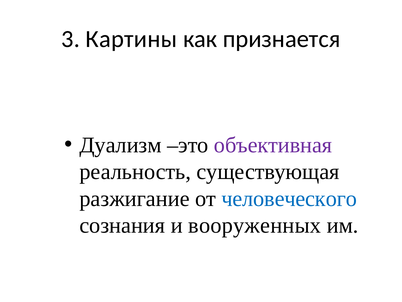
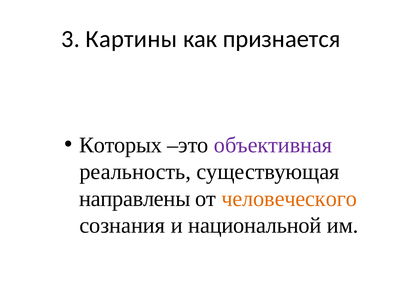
Дуализм: Дуализм -> Которых
разжигание: разжигание -> направлены
человеческого colour: blue -> orange
вооруженных: вооруженных -> национальной
